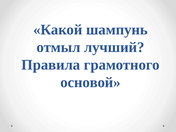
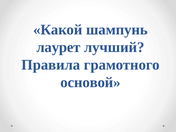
отмыл: отмыл -> лаурет
